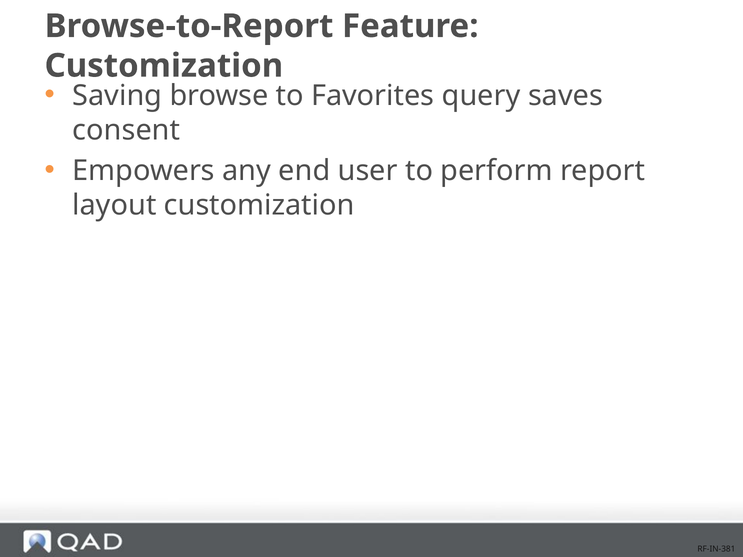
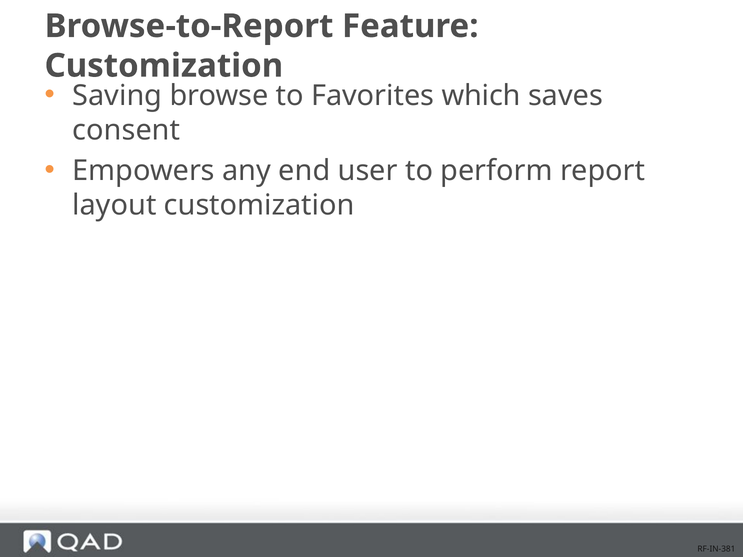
query: query -> which
